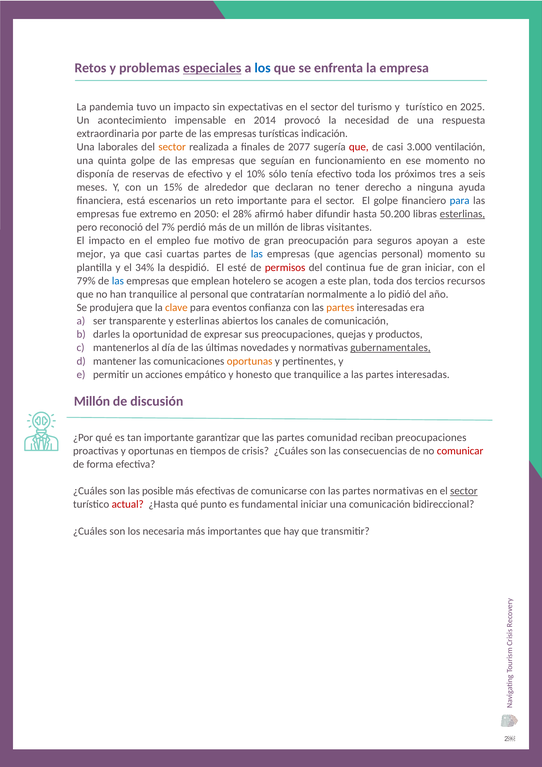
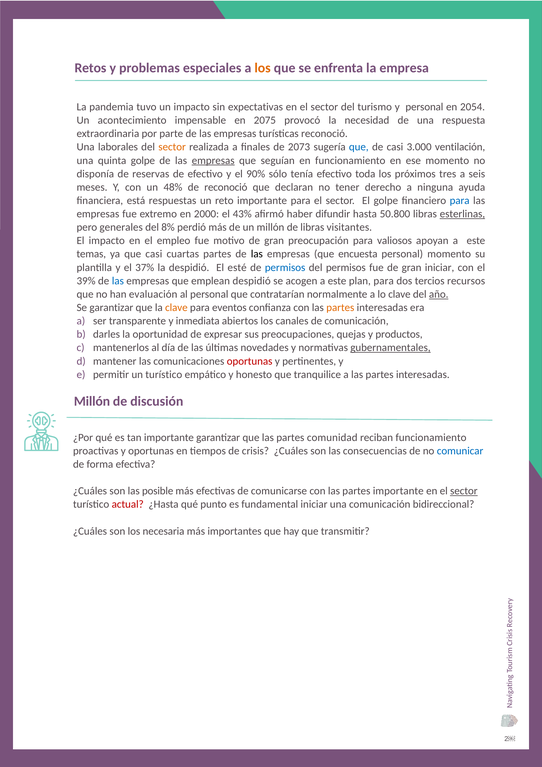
especiales underline: present -> none
los at (263, 68) colour: blue -> orange
y turístico: turístico -> personal
2025: 2025 -> 2054
2014: 2014 -> 2075
turísticas indicación: indicación -> reconoció
2077: 2077 -> 2073
que at (359, 147) colour: red -> blue
empresas at (213, 160) underline: none -> present
10%: 10% -> 90%
15%: 15% -> 48%
de alrededor: alrededor -> reconoció
escenarios: escenarios -> respuestas
2050: 2050 -> 2000
28%: 28% -> 43%
50.200: 50.200 -> 50.800
reconoció: reconoció -> generales
7%: 7% -> 8%
seguros: seguros -> valiosos
mejor: mejor -> temas
las at (257, 254) colour: blue -> black
agencias: agencias -> encuesta
34%: 34% -> 37%
permisos at (285, 267) colour: red -> blue
del continua: continua -> permisos
79%: 79% -> 39%
emplean hotelero: hotelero -> despidió
plan toda: toda -> para
han tranquilice: tranquilice -> evaluación
lo pidió: pidió -> clave
año underline: none -> present
Se produjera: produjera -> garantizar
y esterlinas: esterlinas -> inmediata
oportunas at (250, 361) colour: orange -> red
un acciones: acciones -> turístico
reciban preocupaciones: preocupaciones -> funcionamiento
comunicar colour: red -> blue
partes normativas: normativas -> importante
